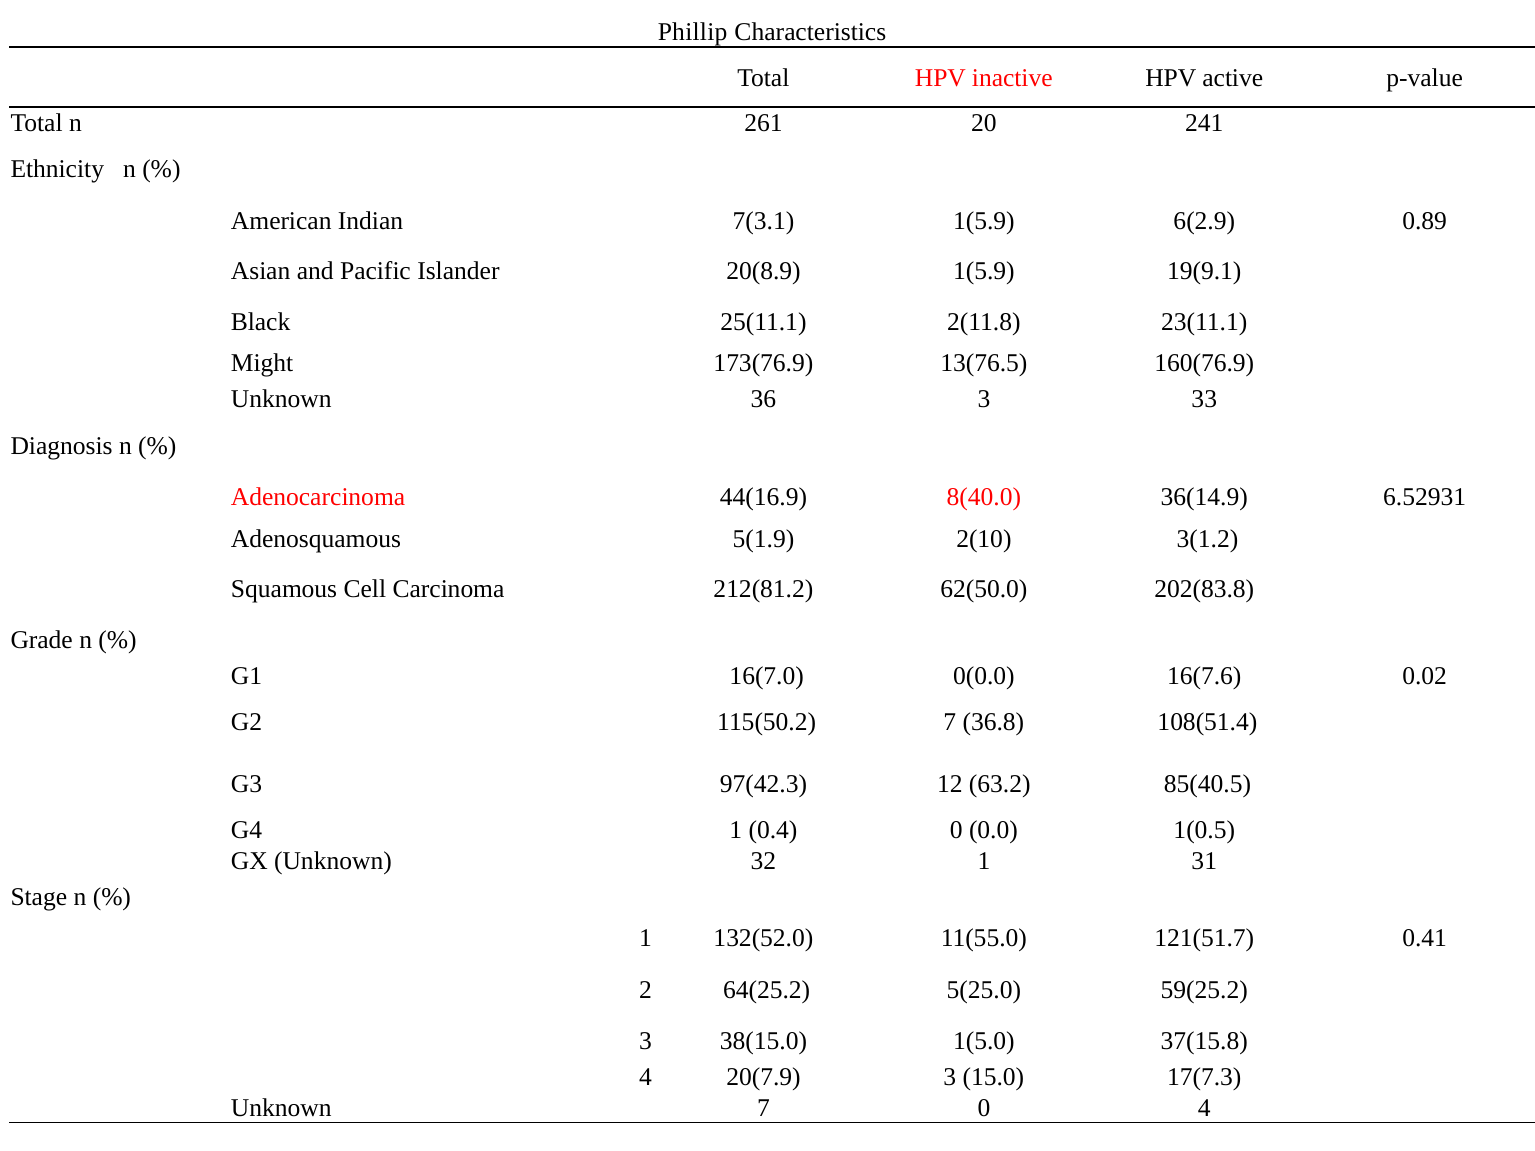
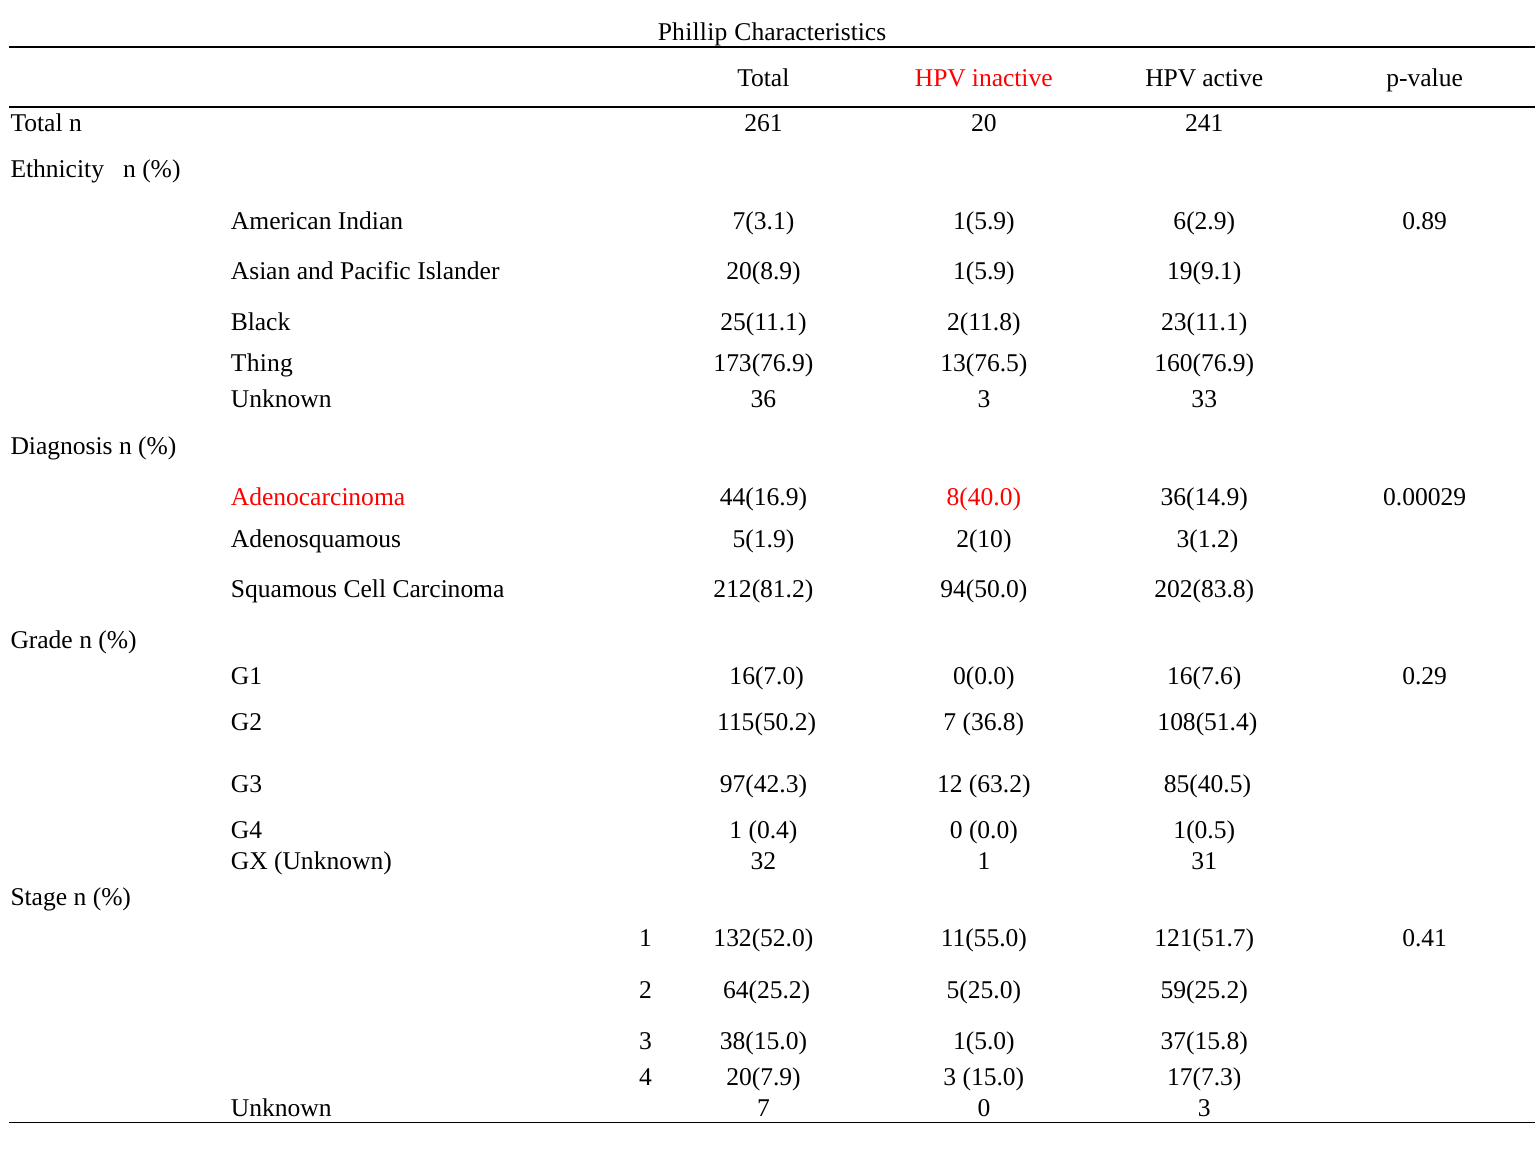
Might: Might -> Thing
6.52931: 6.52931 -> 0.00029
62(50.0: 62(50.0 -> 94(50.0
0.02: 0.02 -> 0.29
0 4: 4 -> 3
